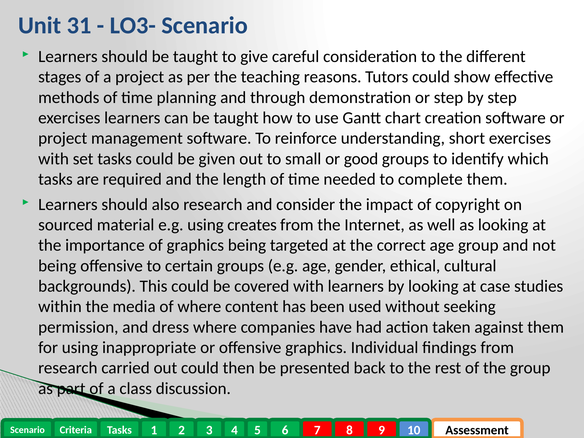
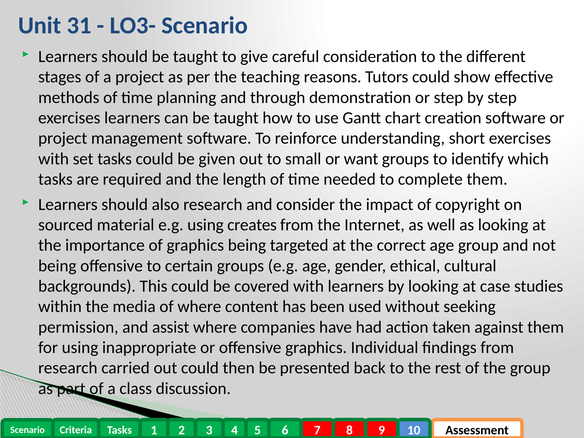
good: good -> want
dress: dress -> assist
